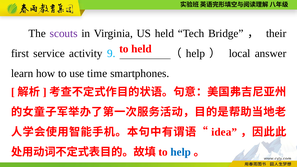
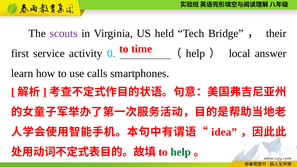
to held: held -> time
9: 9 -> 0
time: time -> calls
help at (181, 152) colour: blue -> green
